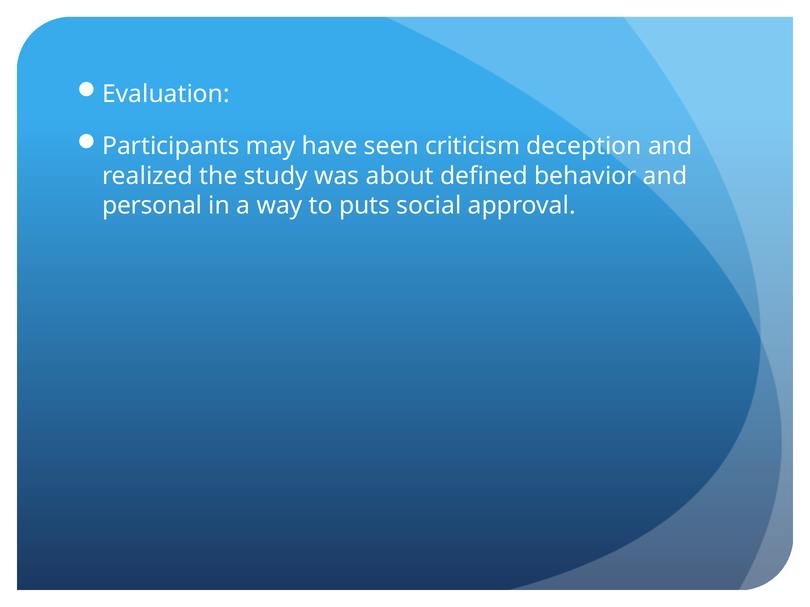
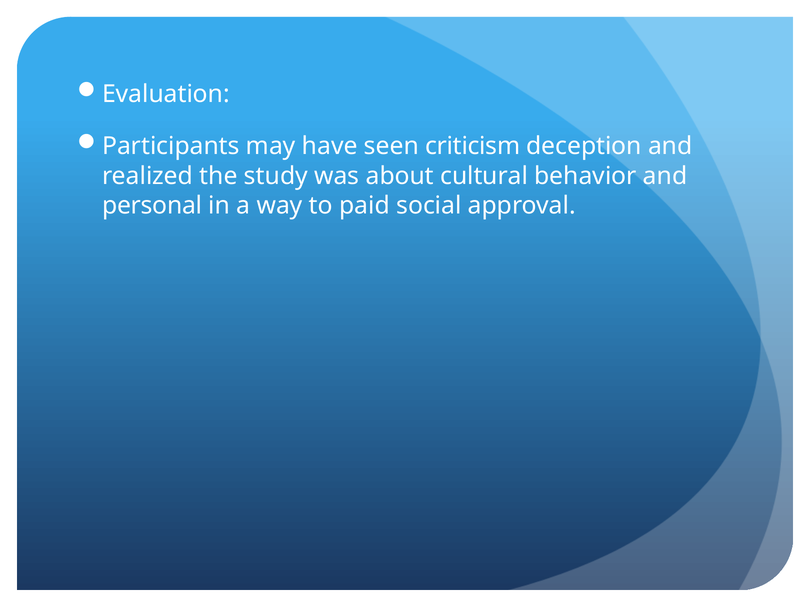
defined: defined -> cultural
puts: puts -> paid
